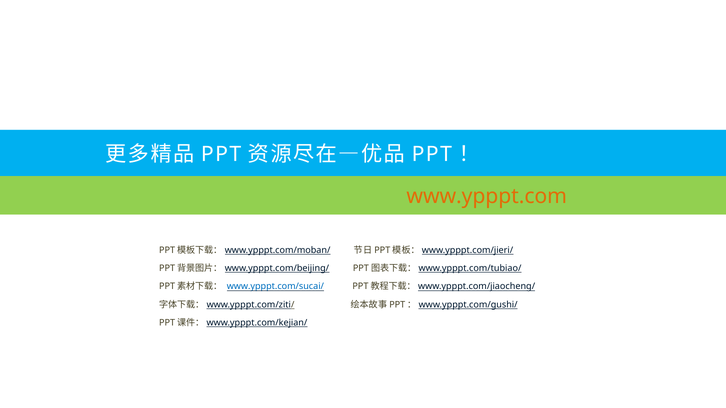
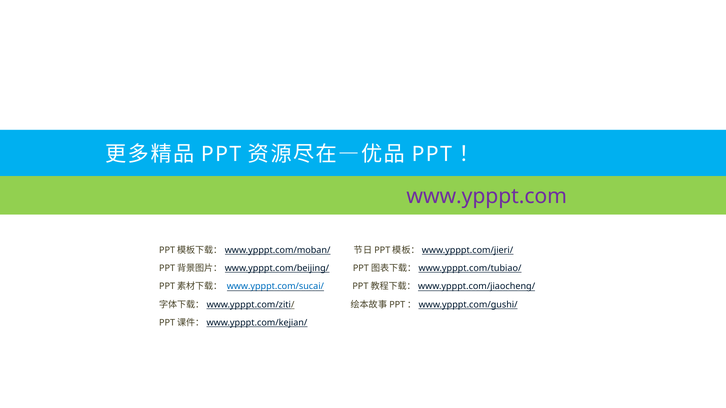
www.ypppt.com colour: orange -> purple
